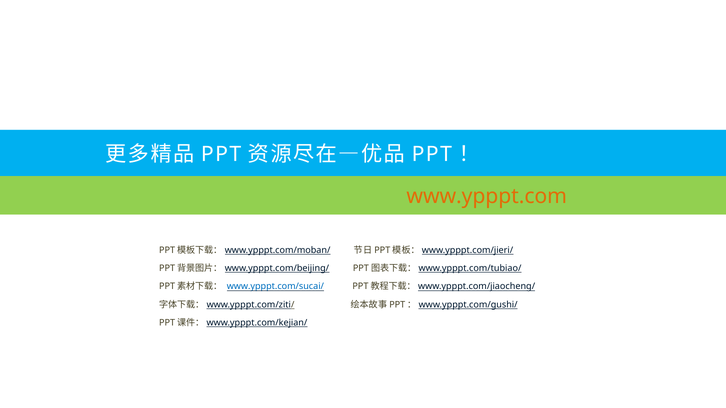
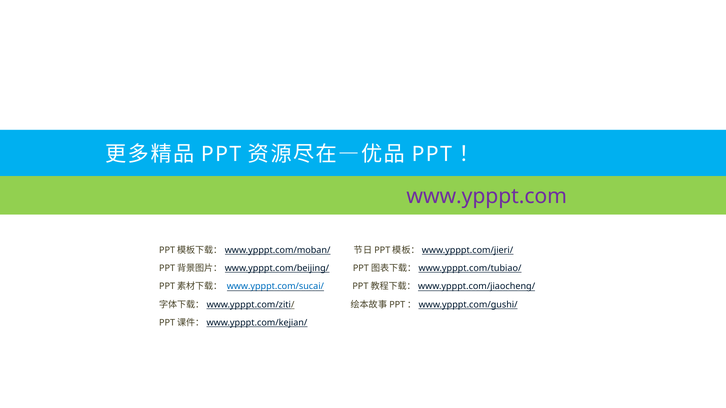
www.ypppt.com colour: orange -> purple
